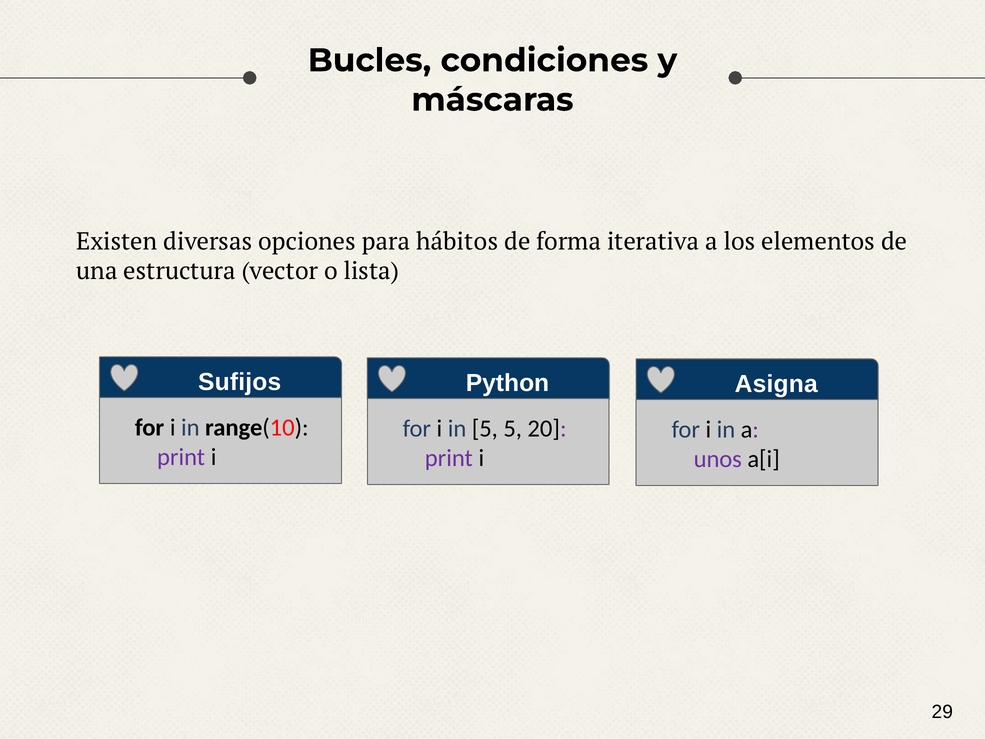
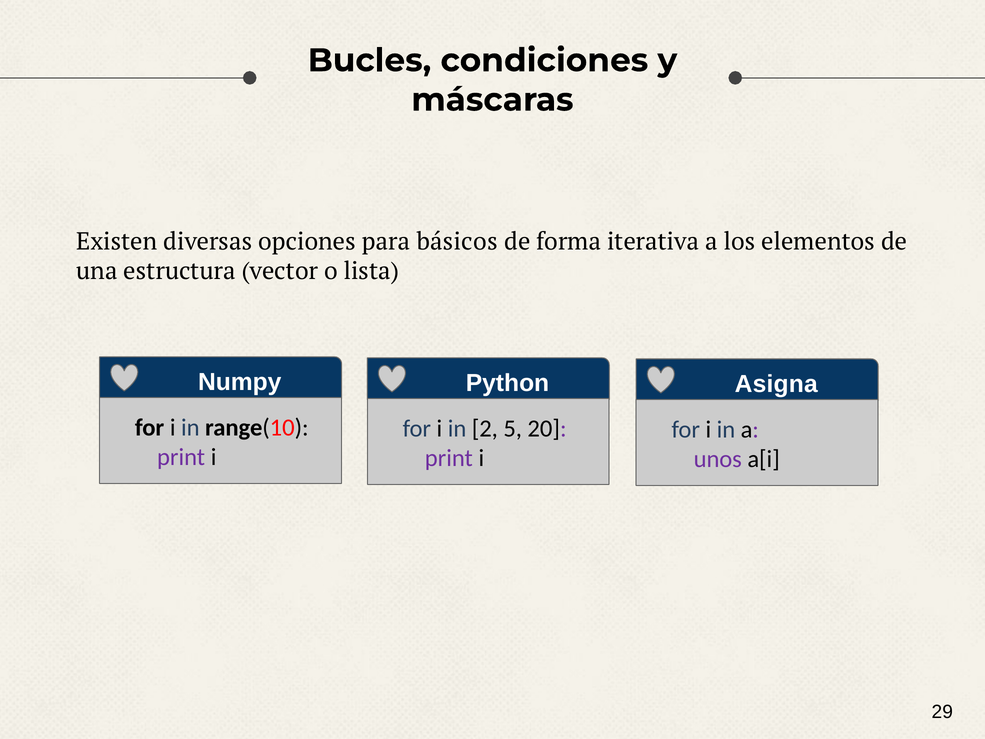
hábitos: hábitos -> básicos
Sufijos: Sufijos -> Numpy
in 5: 5 -> 2
